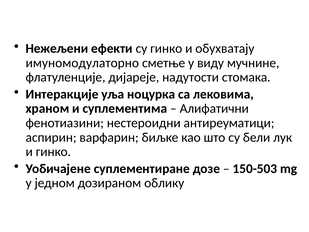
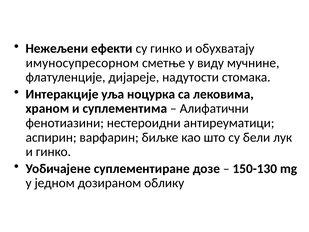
имуномодулаторно: имуномодулаторно -> имуносупресорном
150-503: 150-503 -> 150-130
